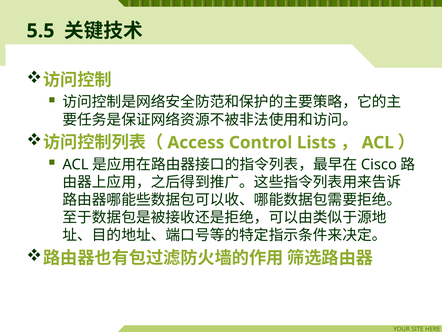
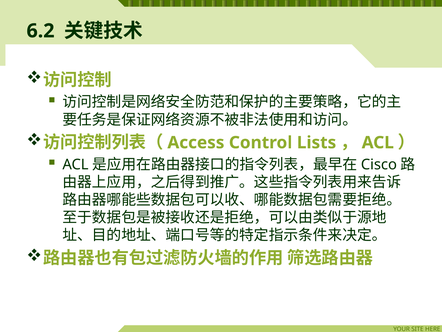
5.5: 5.5 -> 6.2
